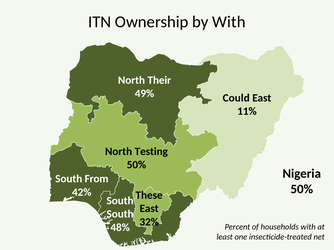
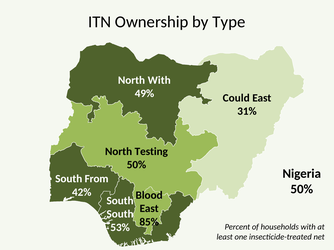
by With: With -> Type
North Their: Their -> With
11%: 11% -> 31%
These: These -> Blood
32%: 32% -> 85%
48%: 48% -> 53%
